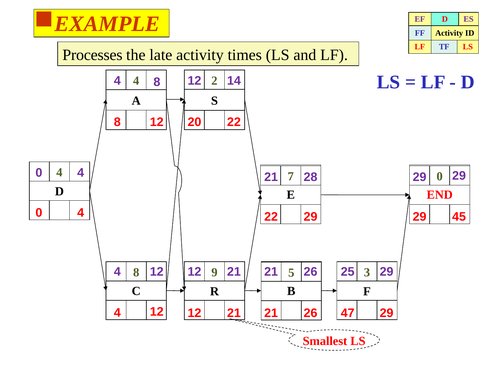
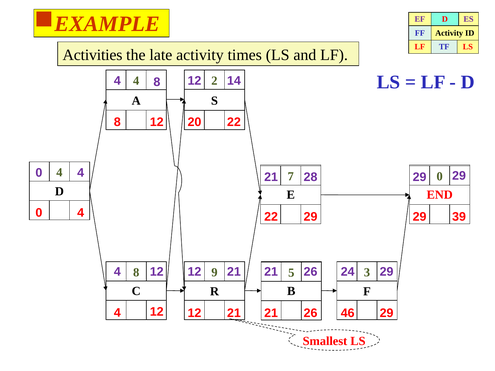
Processes: Processes -> Activities
45: 45 -> 39
25: 25 -> 24
47: 47 -> 46
